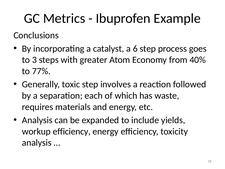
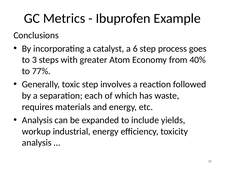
workup efficiency: efficiency -> industrial
